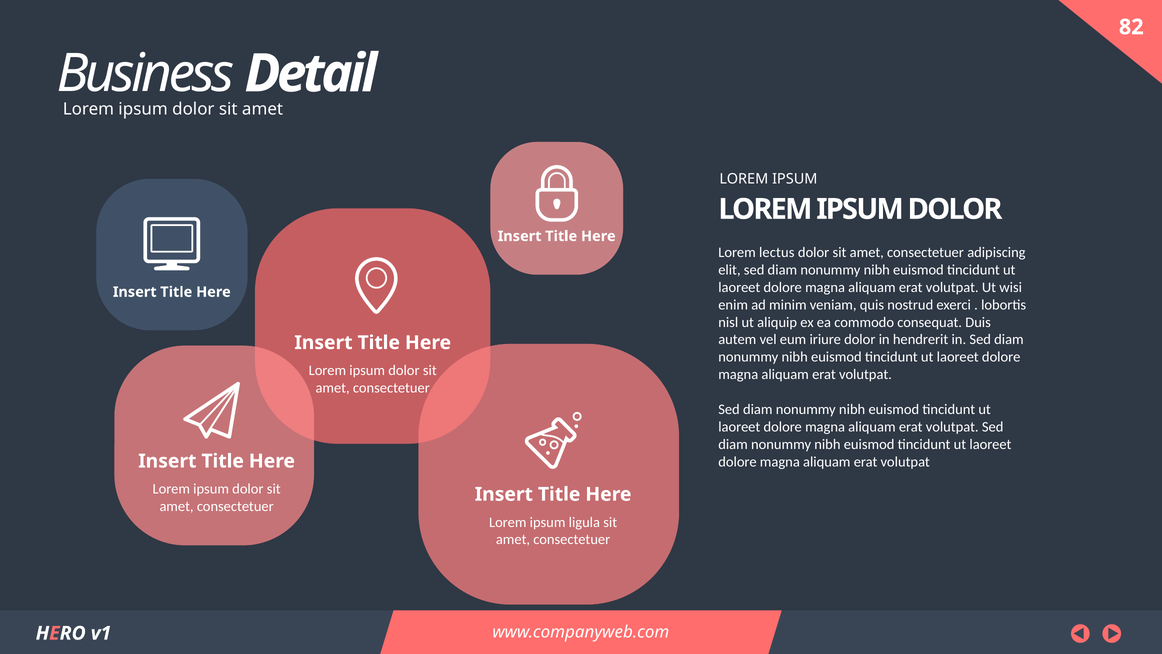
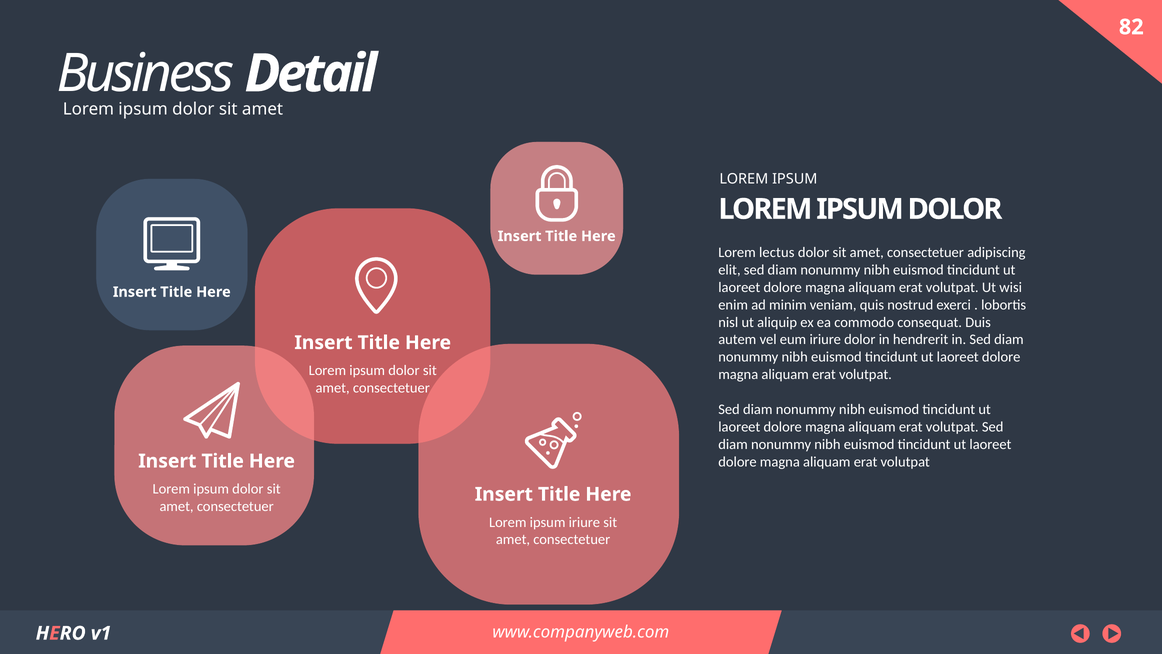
ipsum ligula: ligula -> iriure
